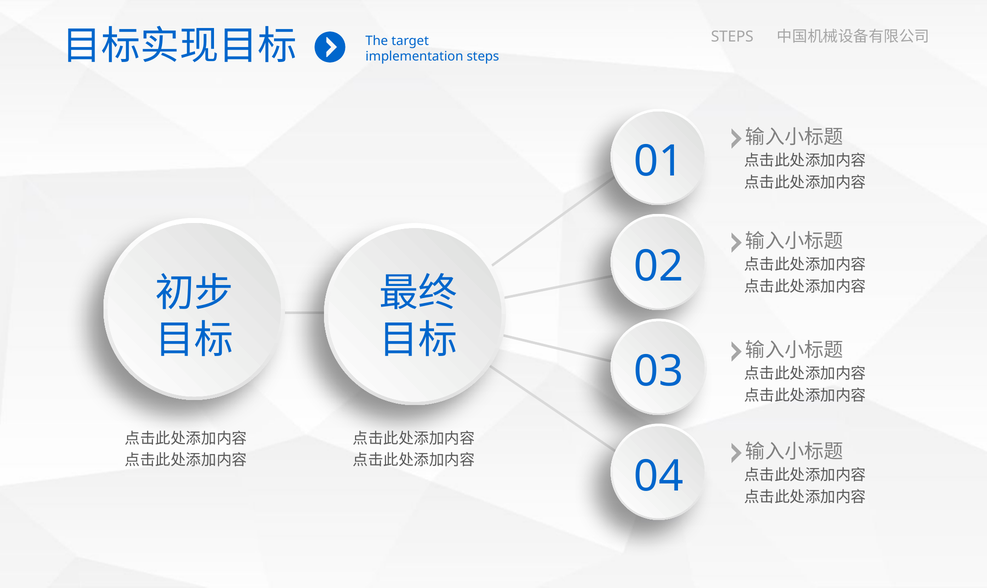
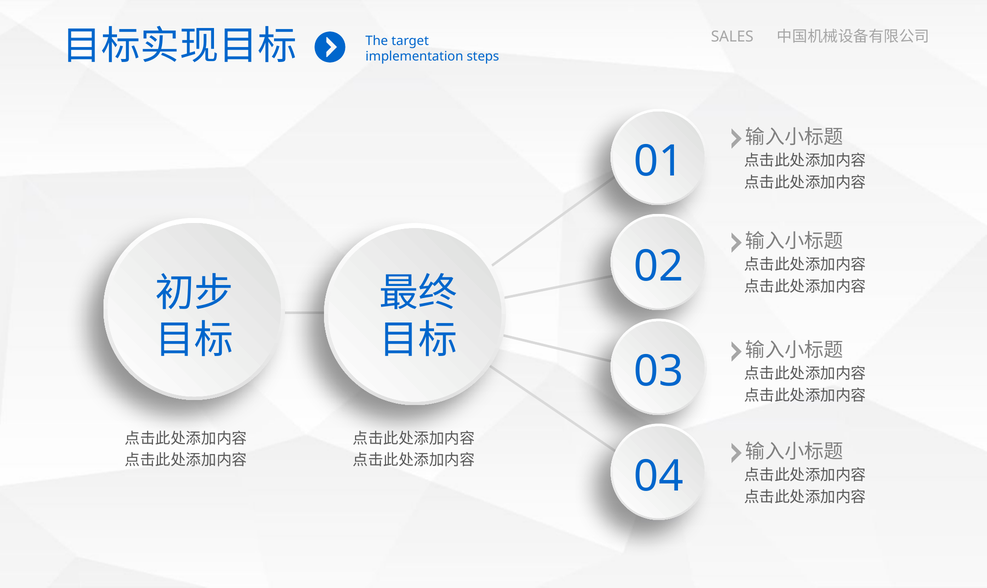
STEPS at (732, 36): STEPS -> SALES
